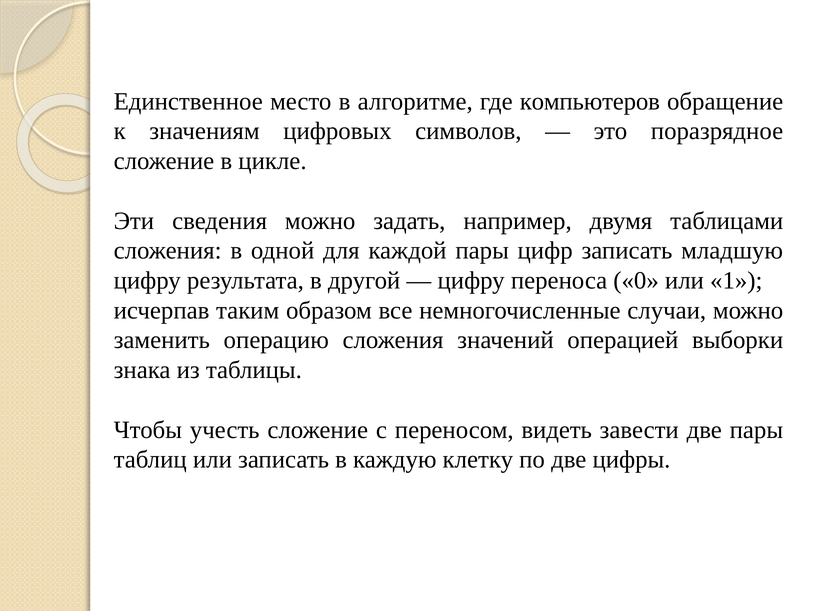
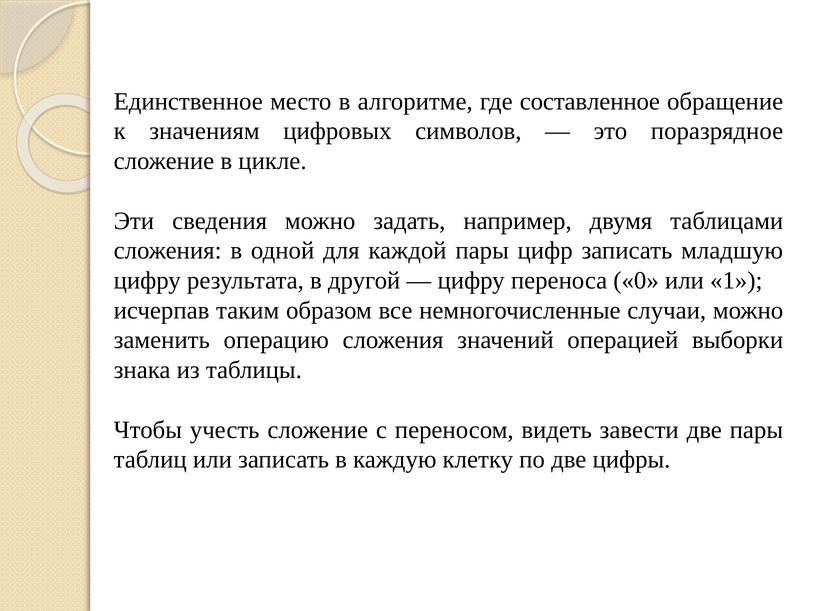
компьютеров: компьютеров -> составленное
